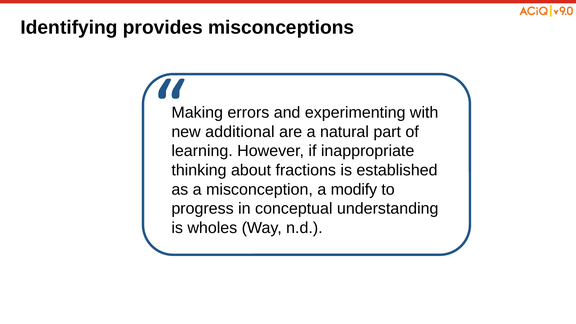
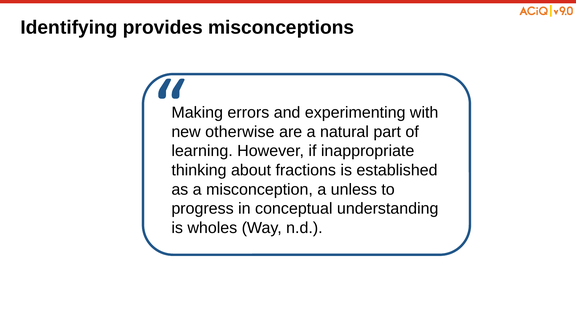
additional: additional -> otherwise
modify: modify -> unless
